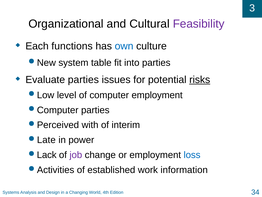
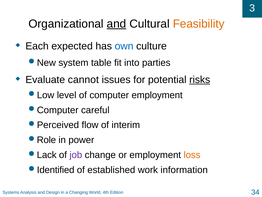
and at (117, 24) underline: none -> present
Feasibility colour: purple -> orange
functions: functions -> expected
Evaluate parties: parties -> cannot
Computer parties: parties -> careful
with: with -> flow
Late: Late -> Role
loss colour: blue -> orange
Activities: Activities -> Identified
